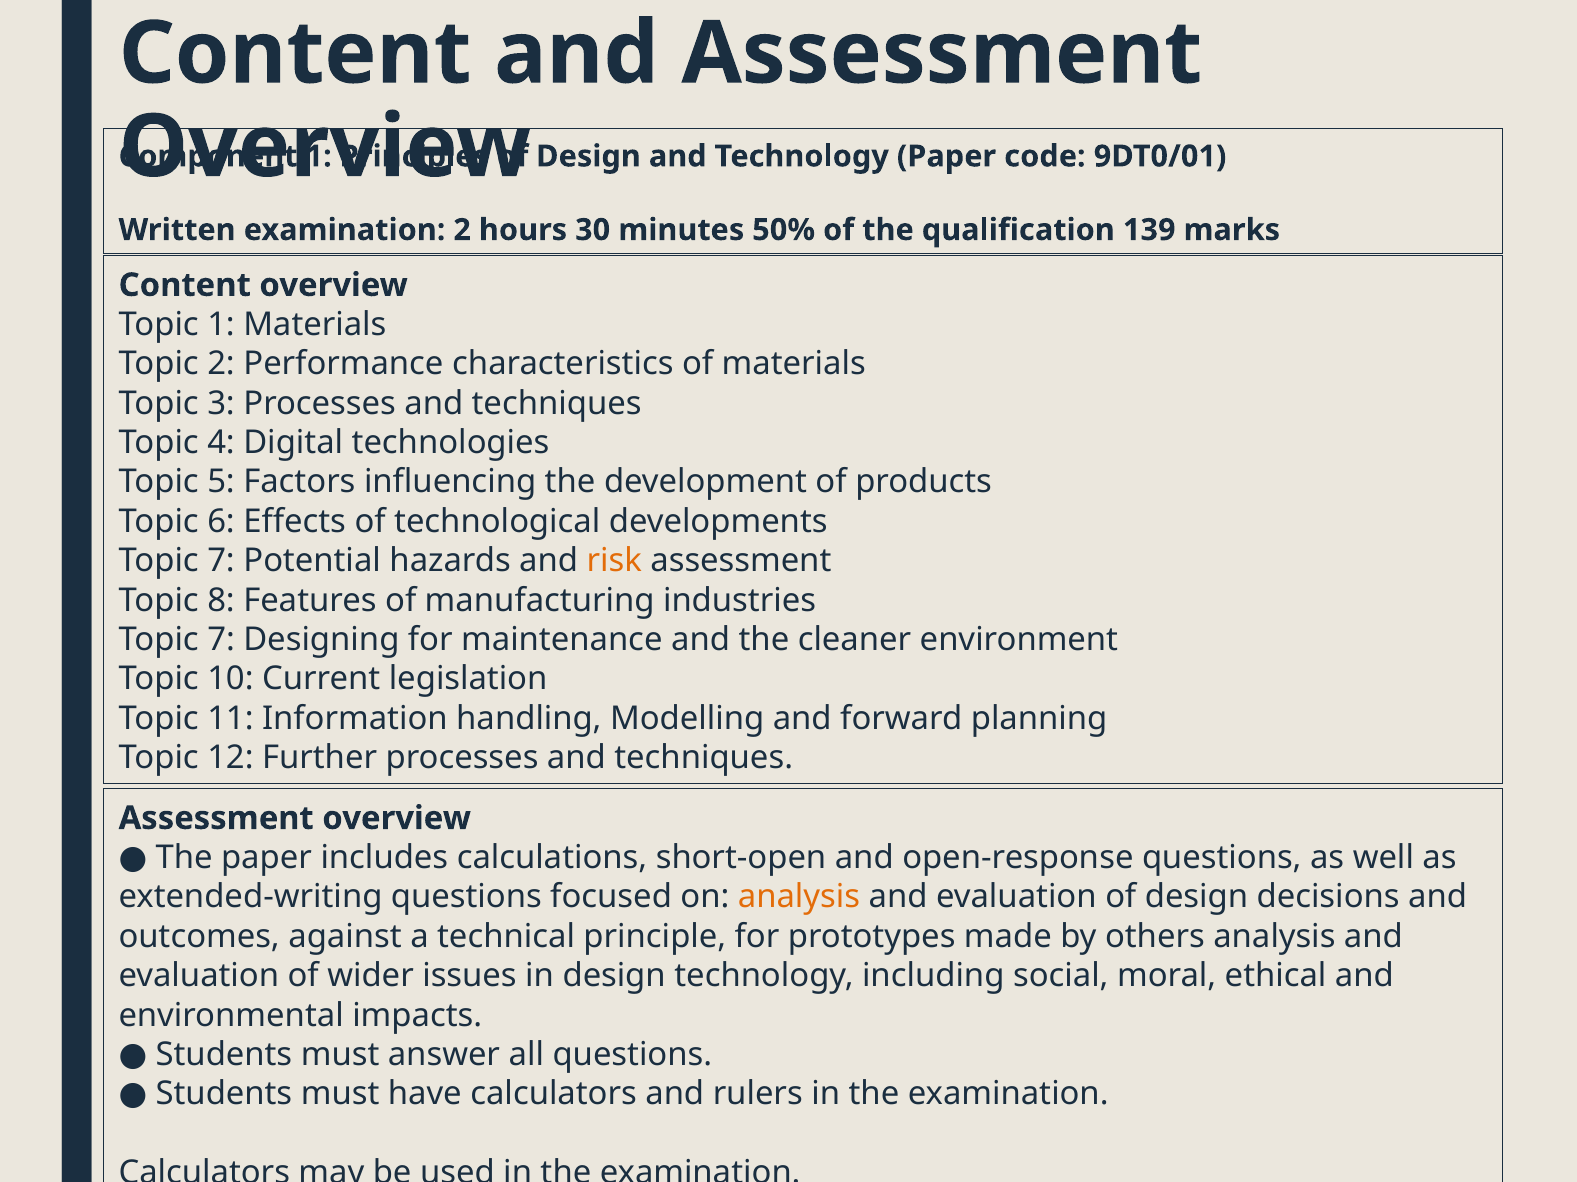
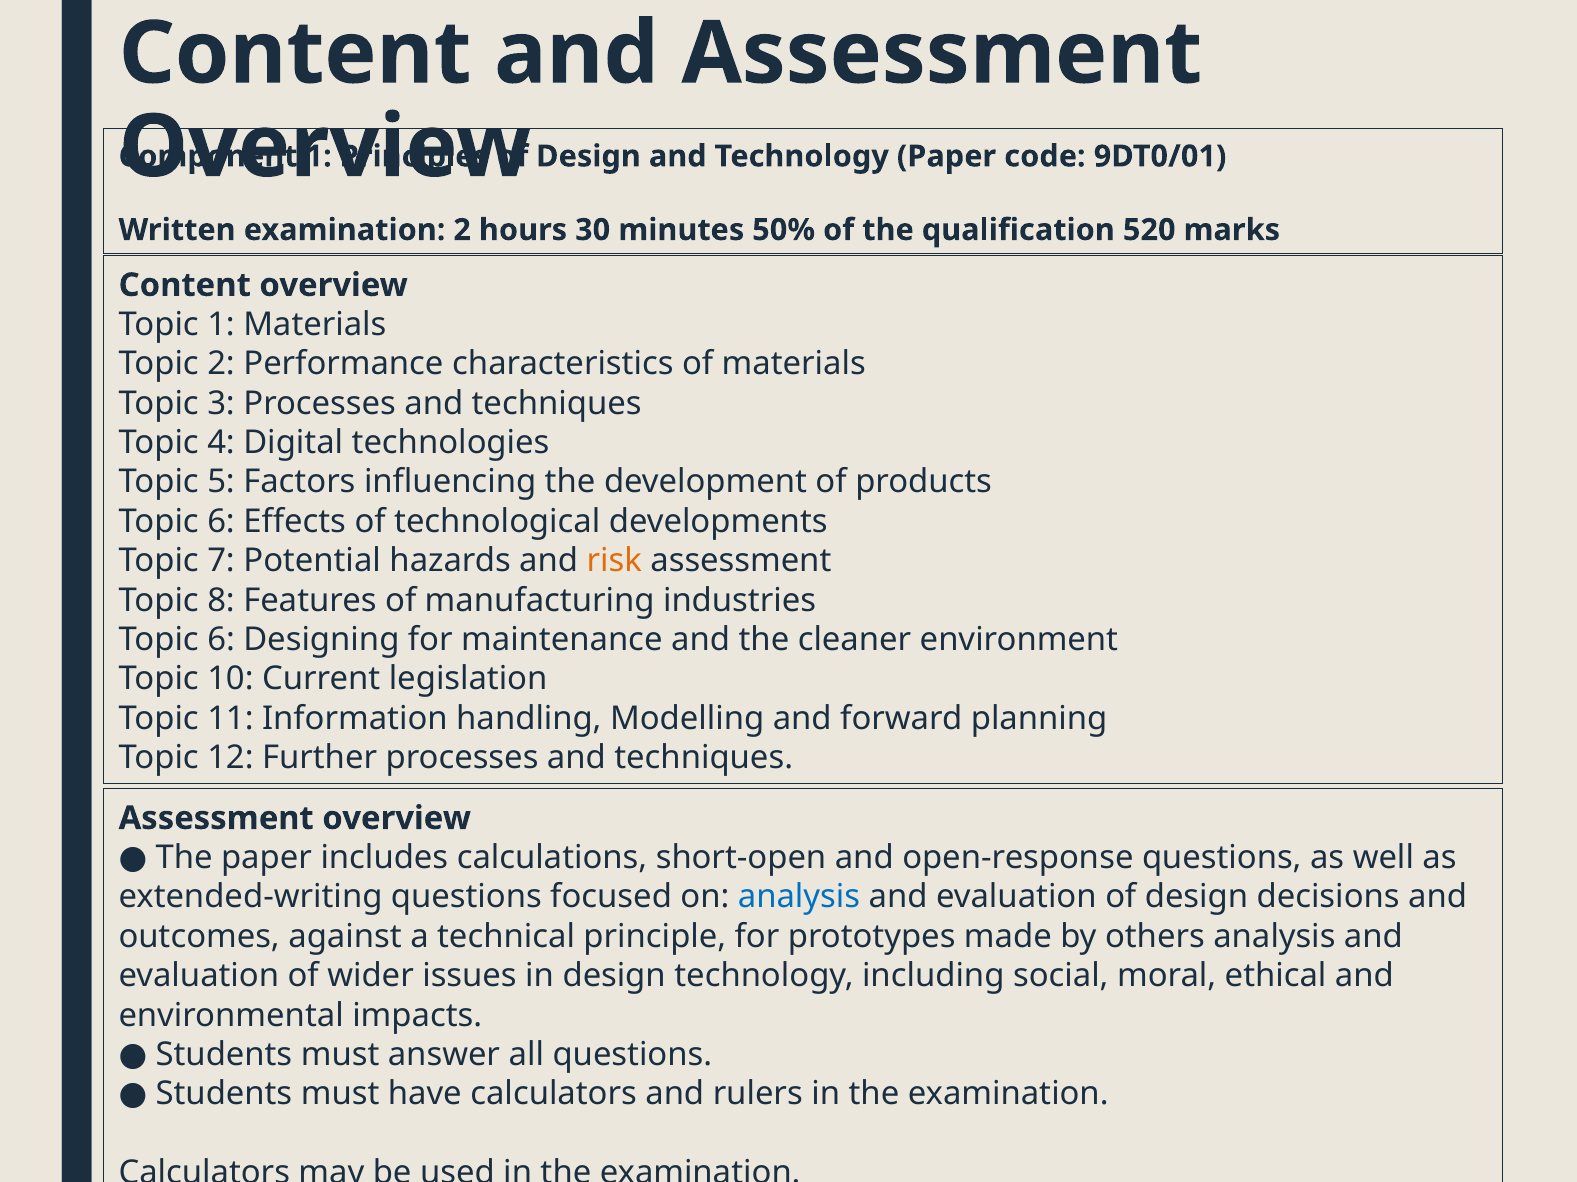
139: 139 -> 520
7 at (221, 640): 7 -> 6
analysis at (799, 898) colour: orange -> blue
